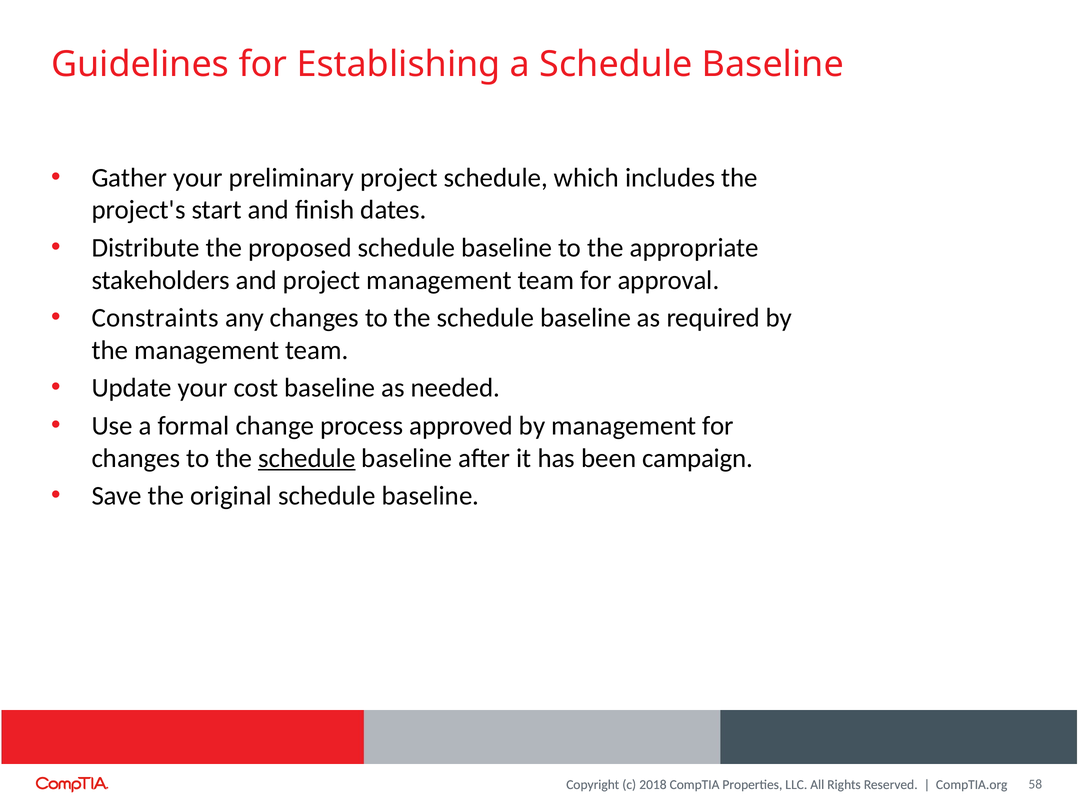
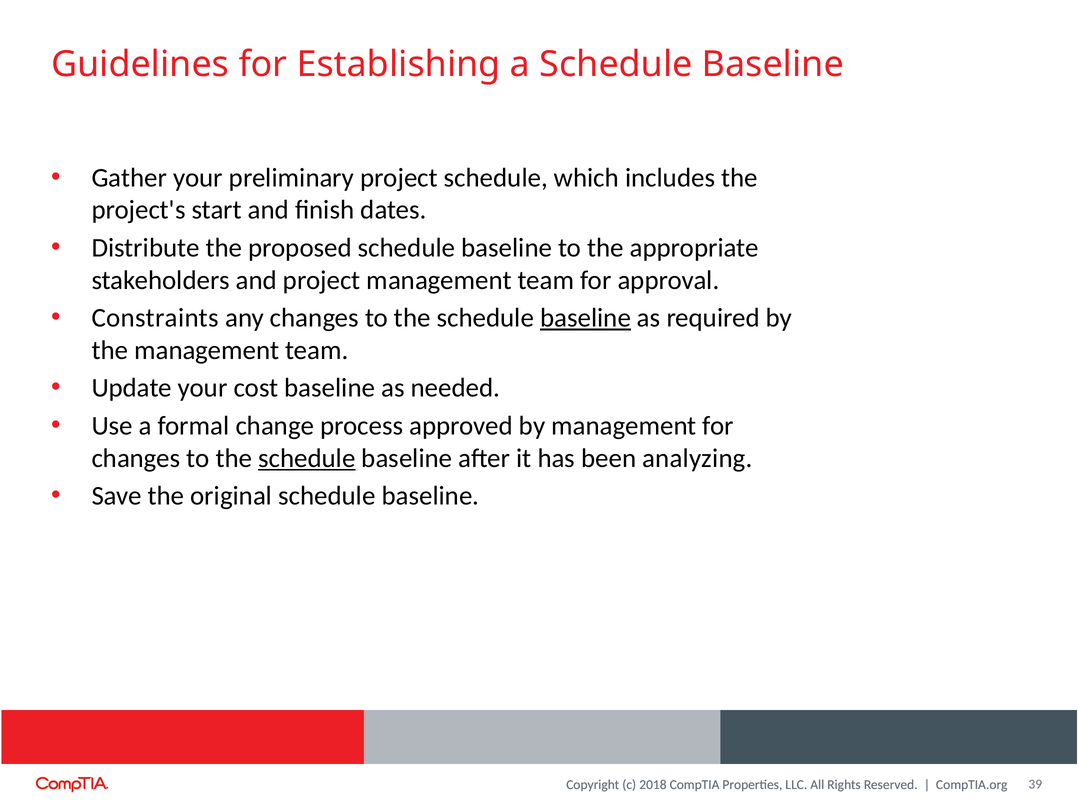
baseline at (585, 318) underline: none -> present
campaign: campaign -> analyzing
58: 58 -> 39
